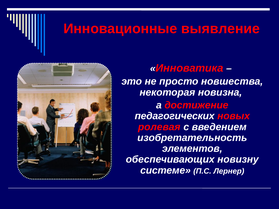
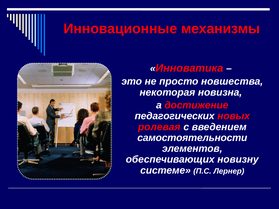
выявление: выявление -> механизмы
изобретательность: изобретательность -> самостоятельности
